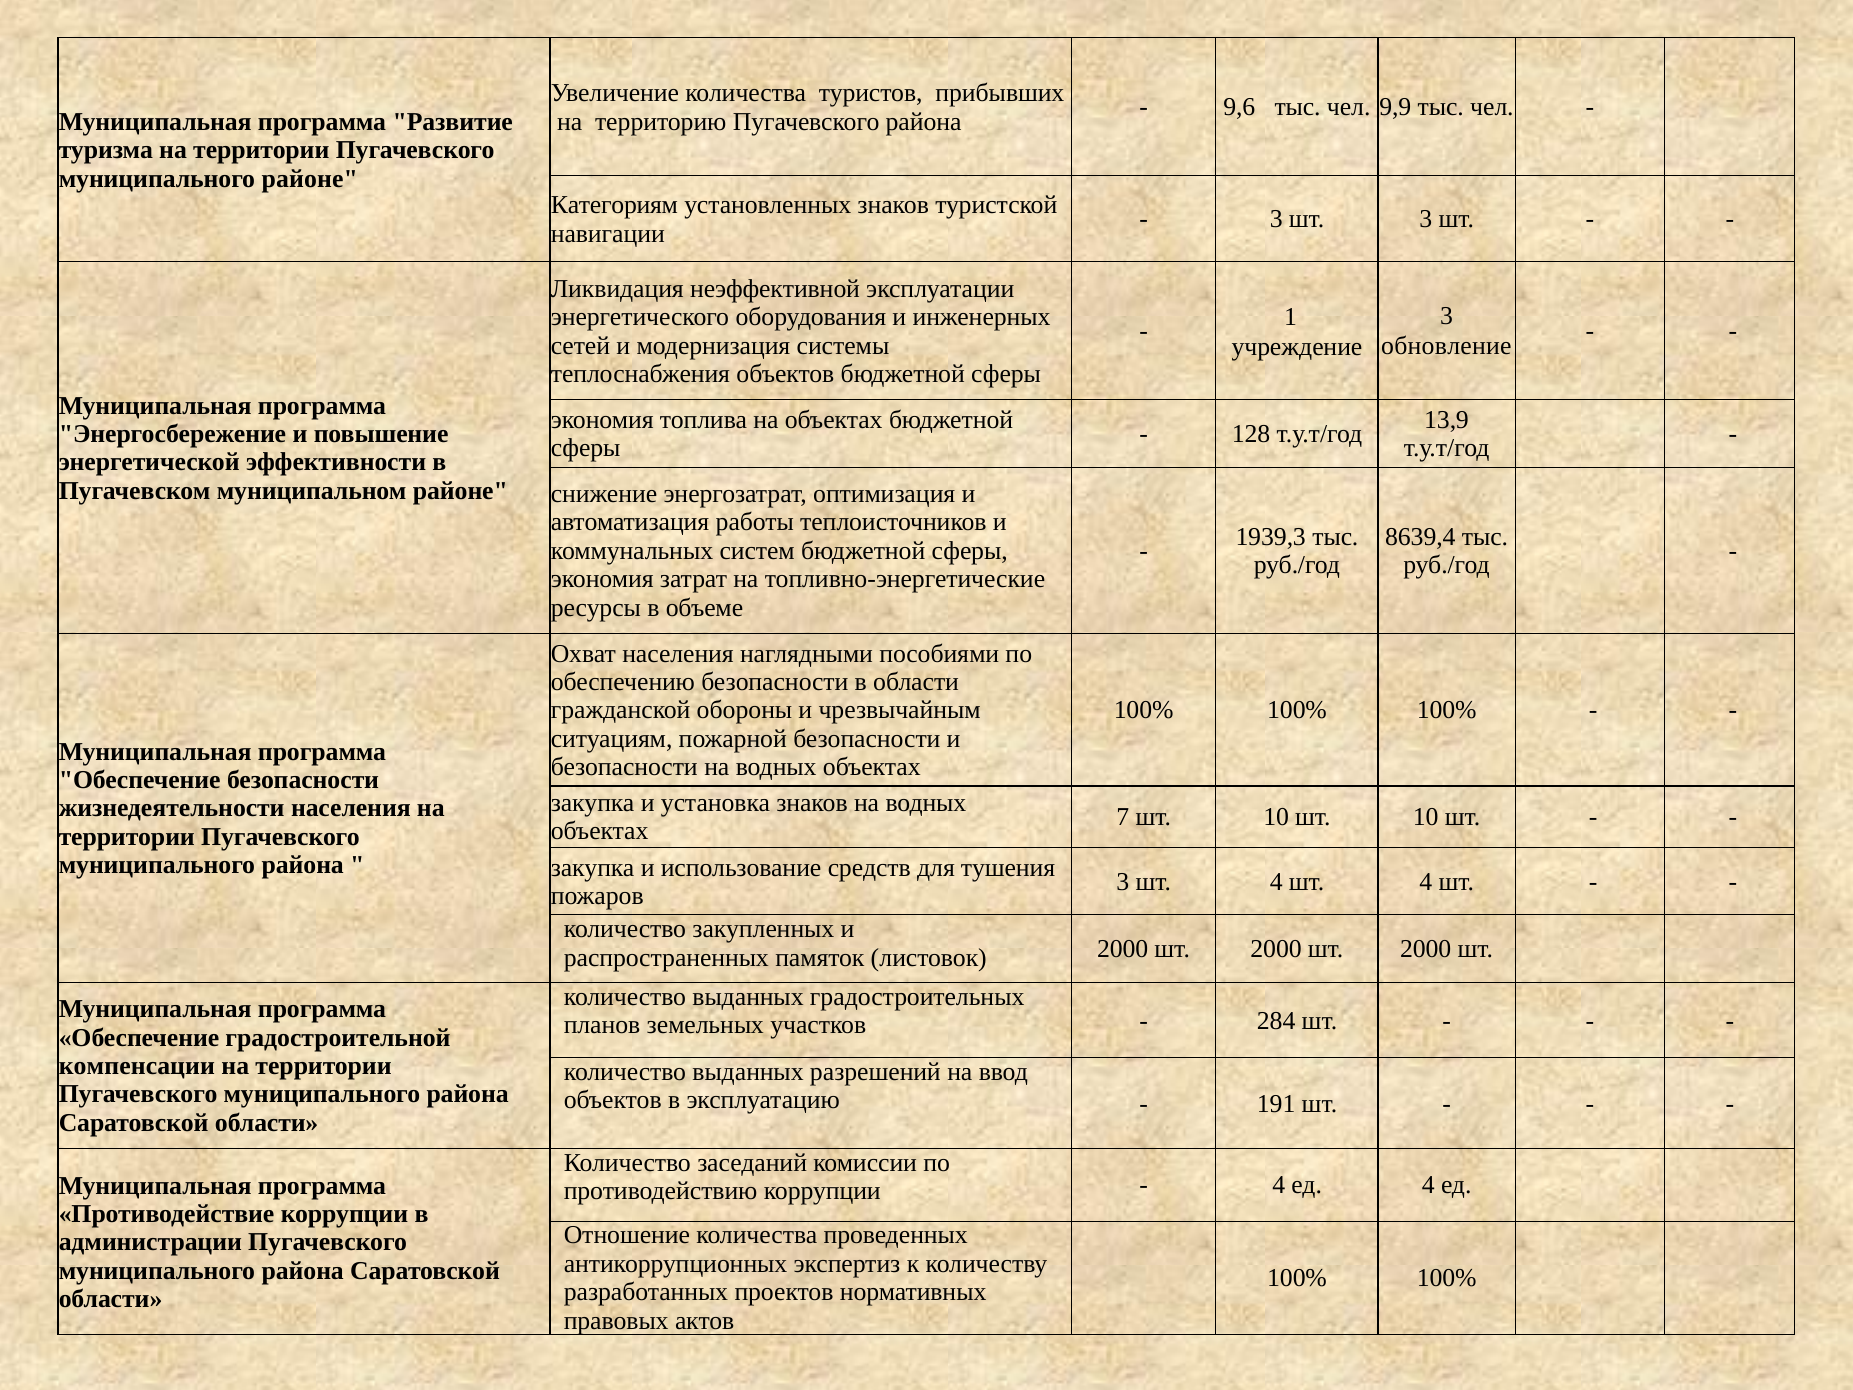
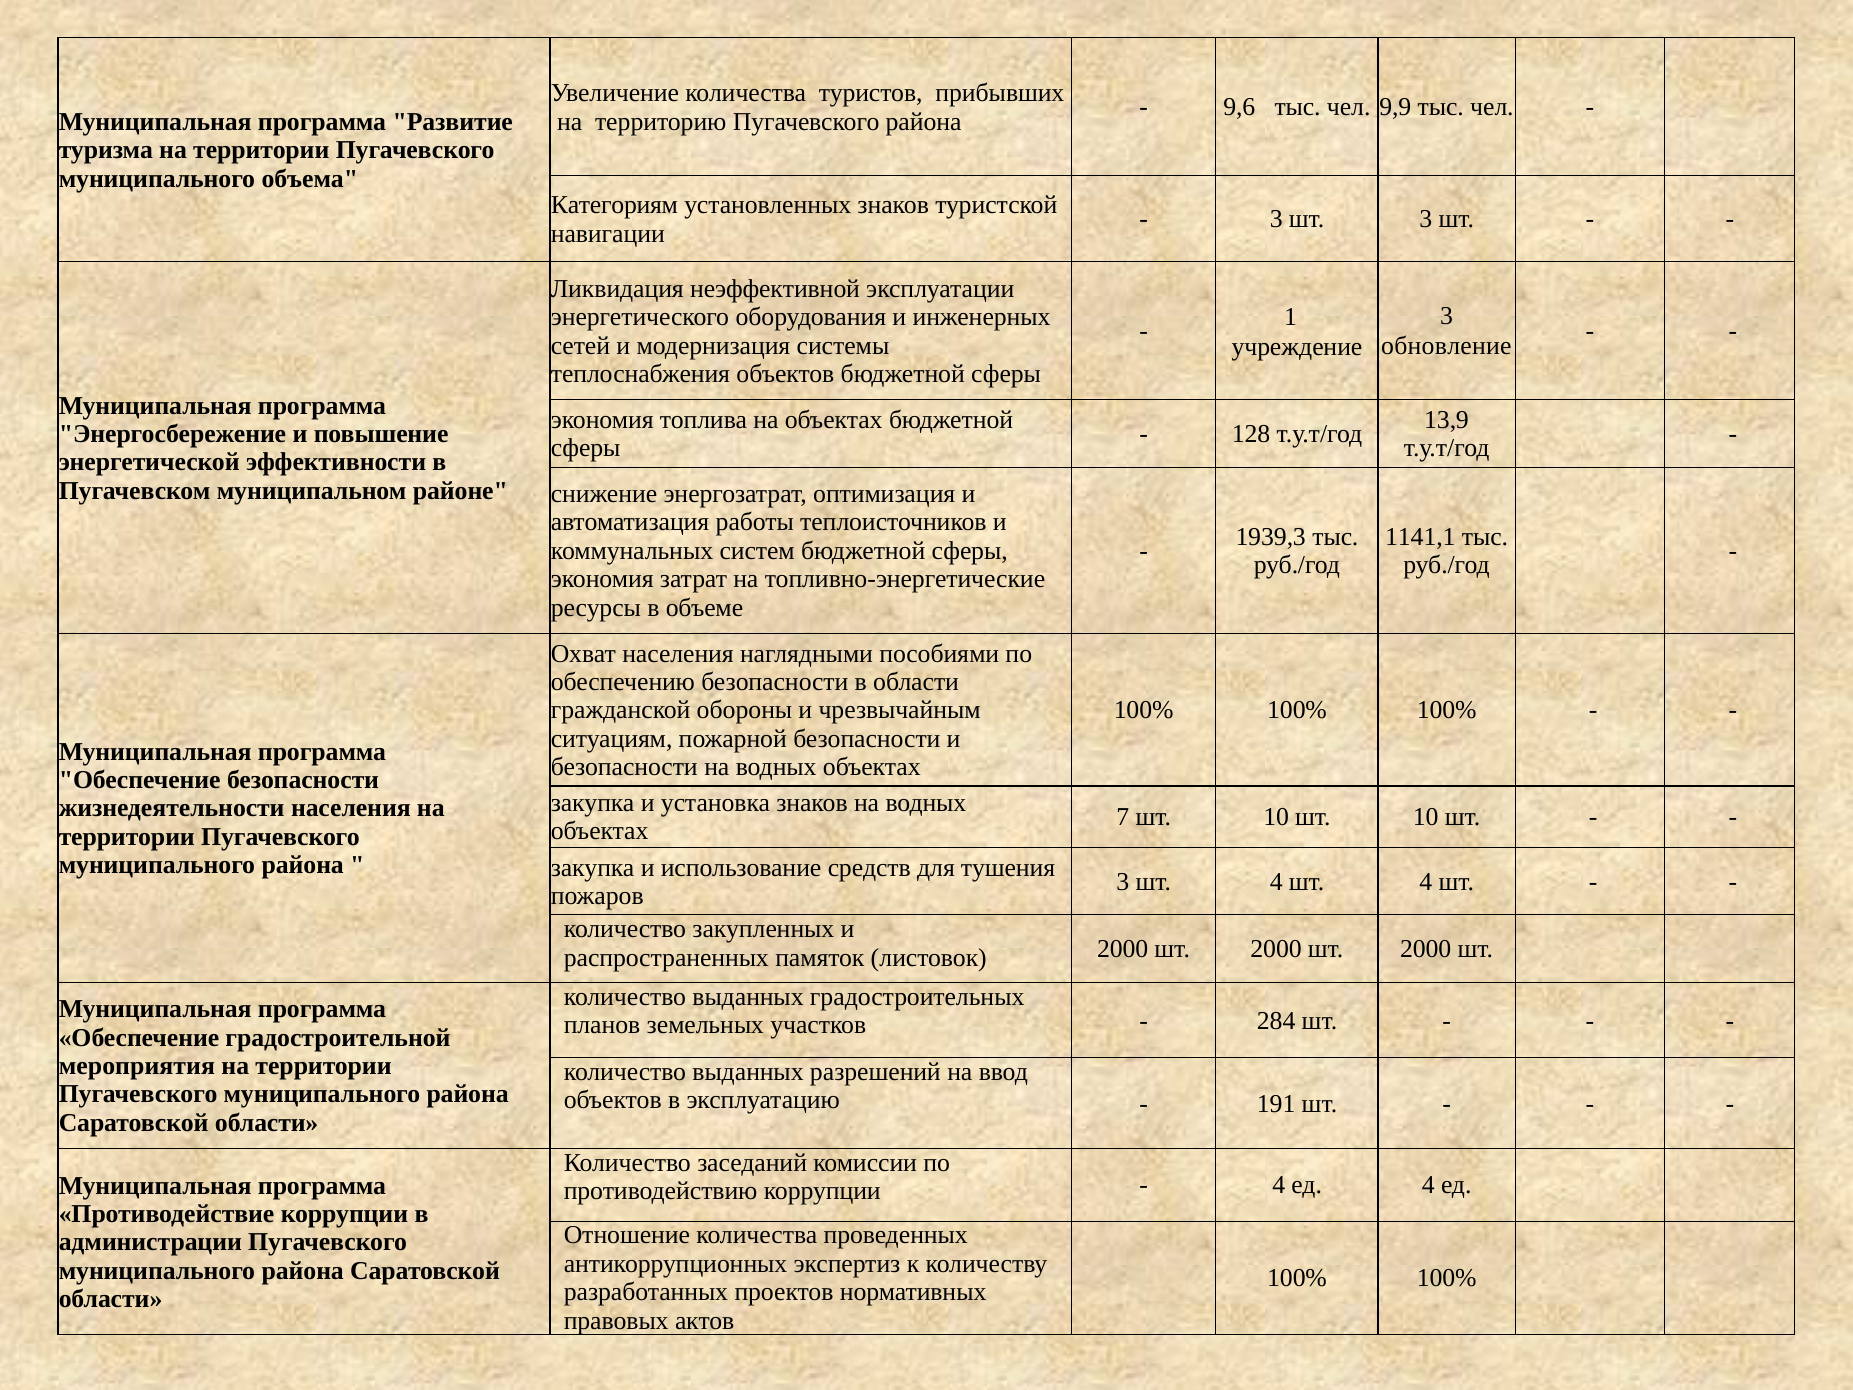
муниципального районе: районе -> объема
8639,4: 8639,4 -> 1141,1
компенсации: компенсации -> мероприятия
